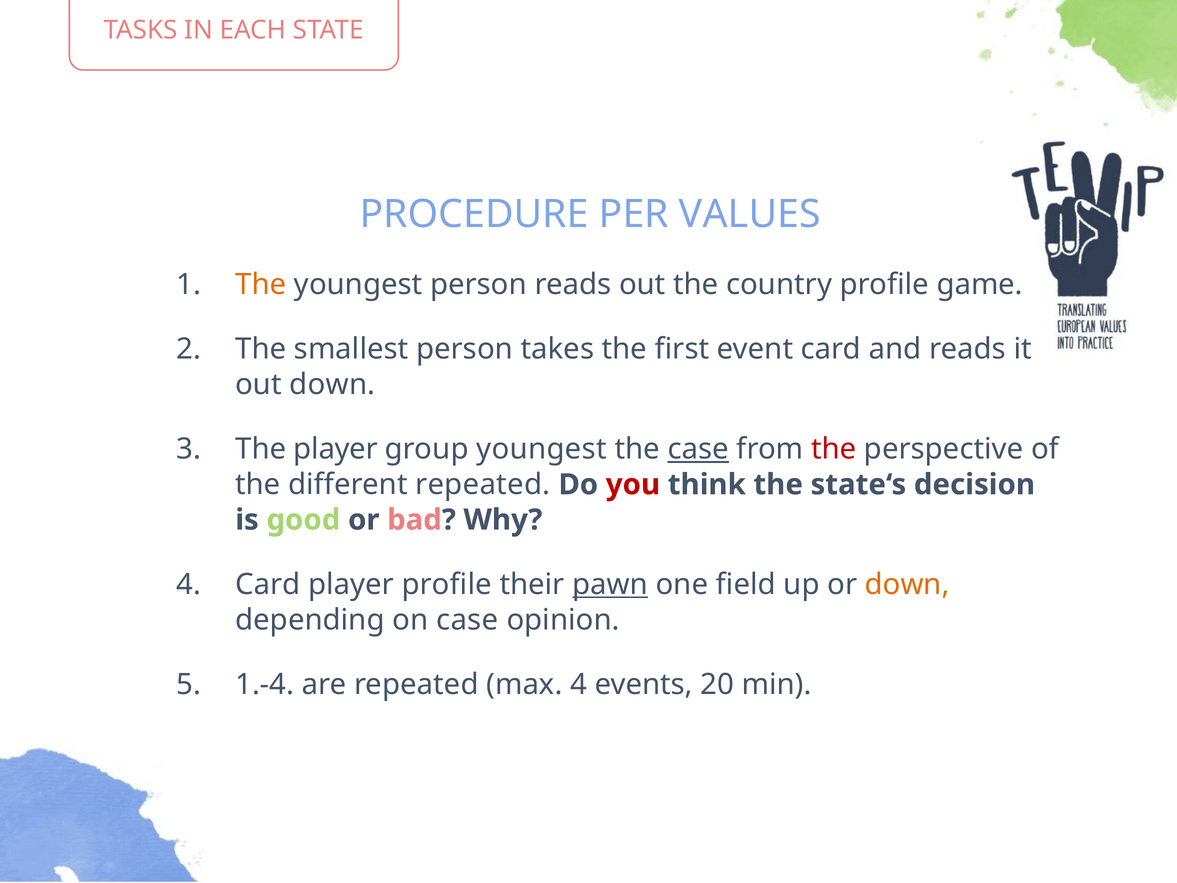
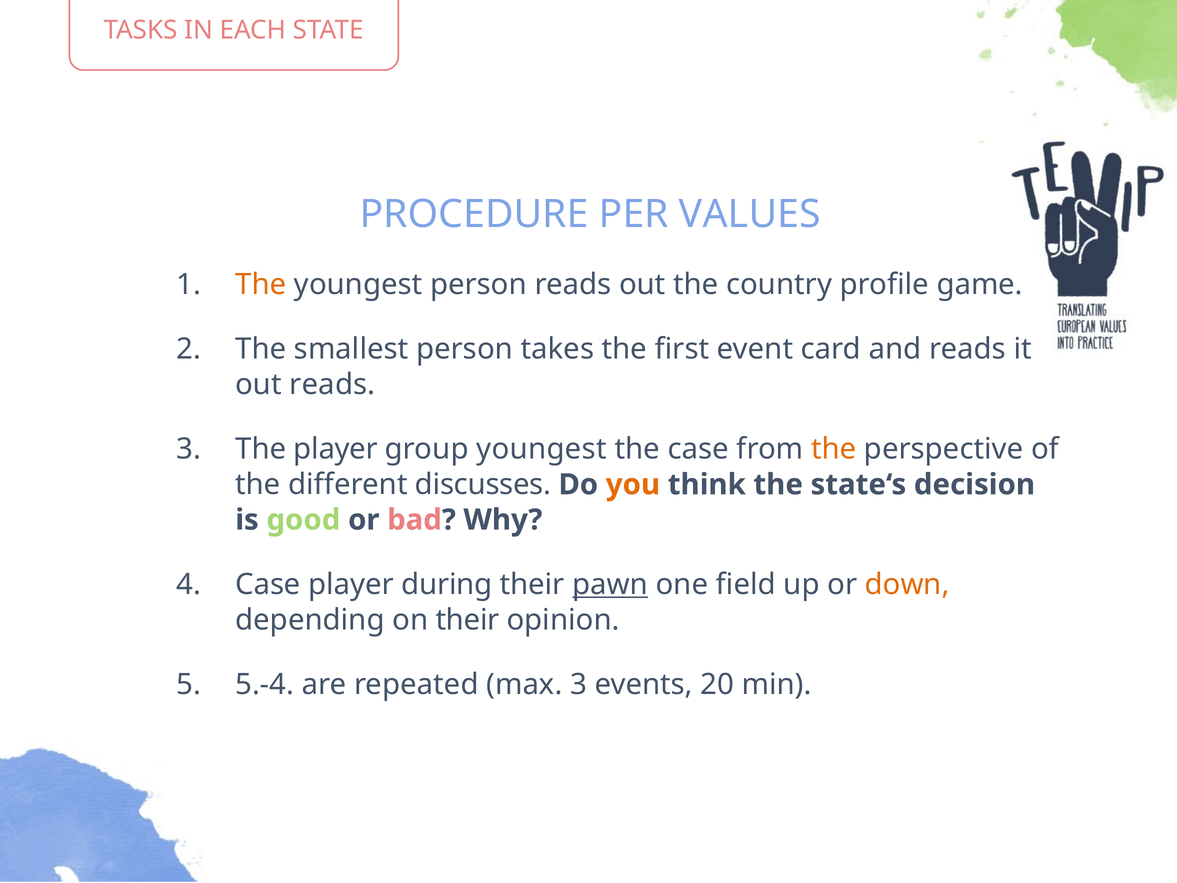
out down: down -> reads
case at (698, 449) underline: present -> none
the at (834, 449) colour: red -> orange
different repeated: repeated -> discusses
you colour: red -> orange
Card at (268, 584): Card -> Case
player profile: profile -> during
on case: case -> their
1.-4: 1.-4 -> 5.-4
max 4: 4 -> 3
